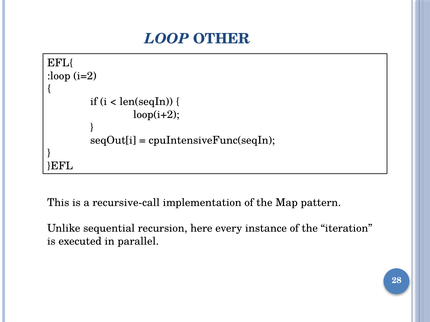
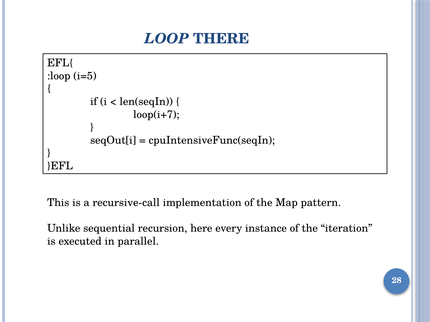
OTHER: OTHER -> THERE
i=2: i=2 -> i=5
loop(i+2: loop(i+2 -> loop(i+7
